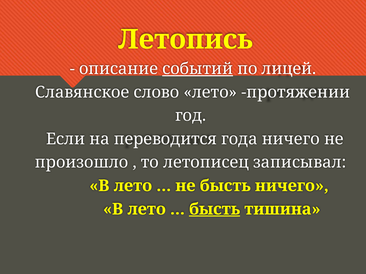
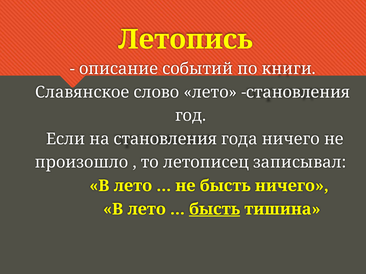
событий underline: present -> none
лицей: лицей -> книги
лето протяжении: протяжении -> становления
на переводится: переводится -> становления
